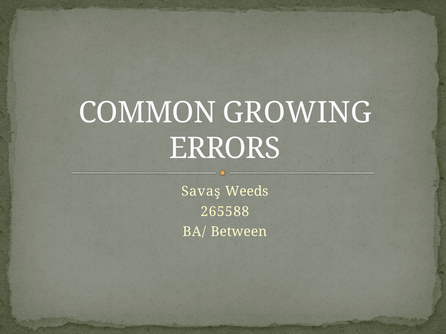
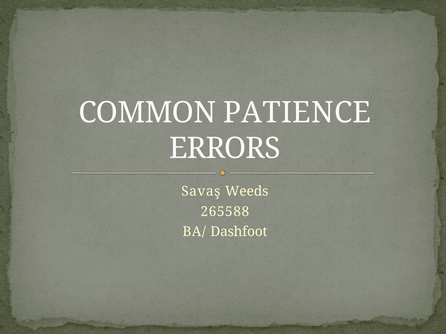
GROWING: GROWING -> PATIENCE
Between: Between -> Dashfoot
